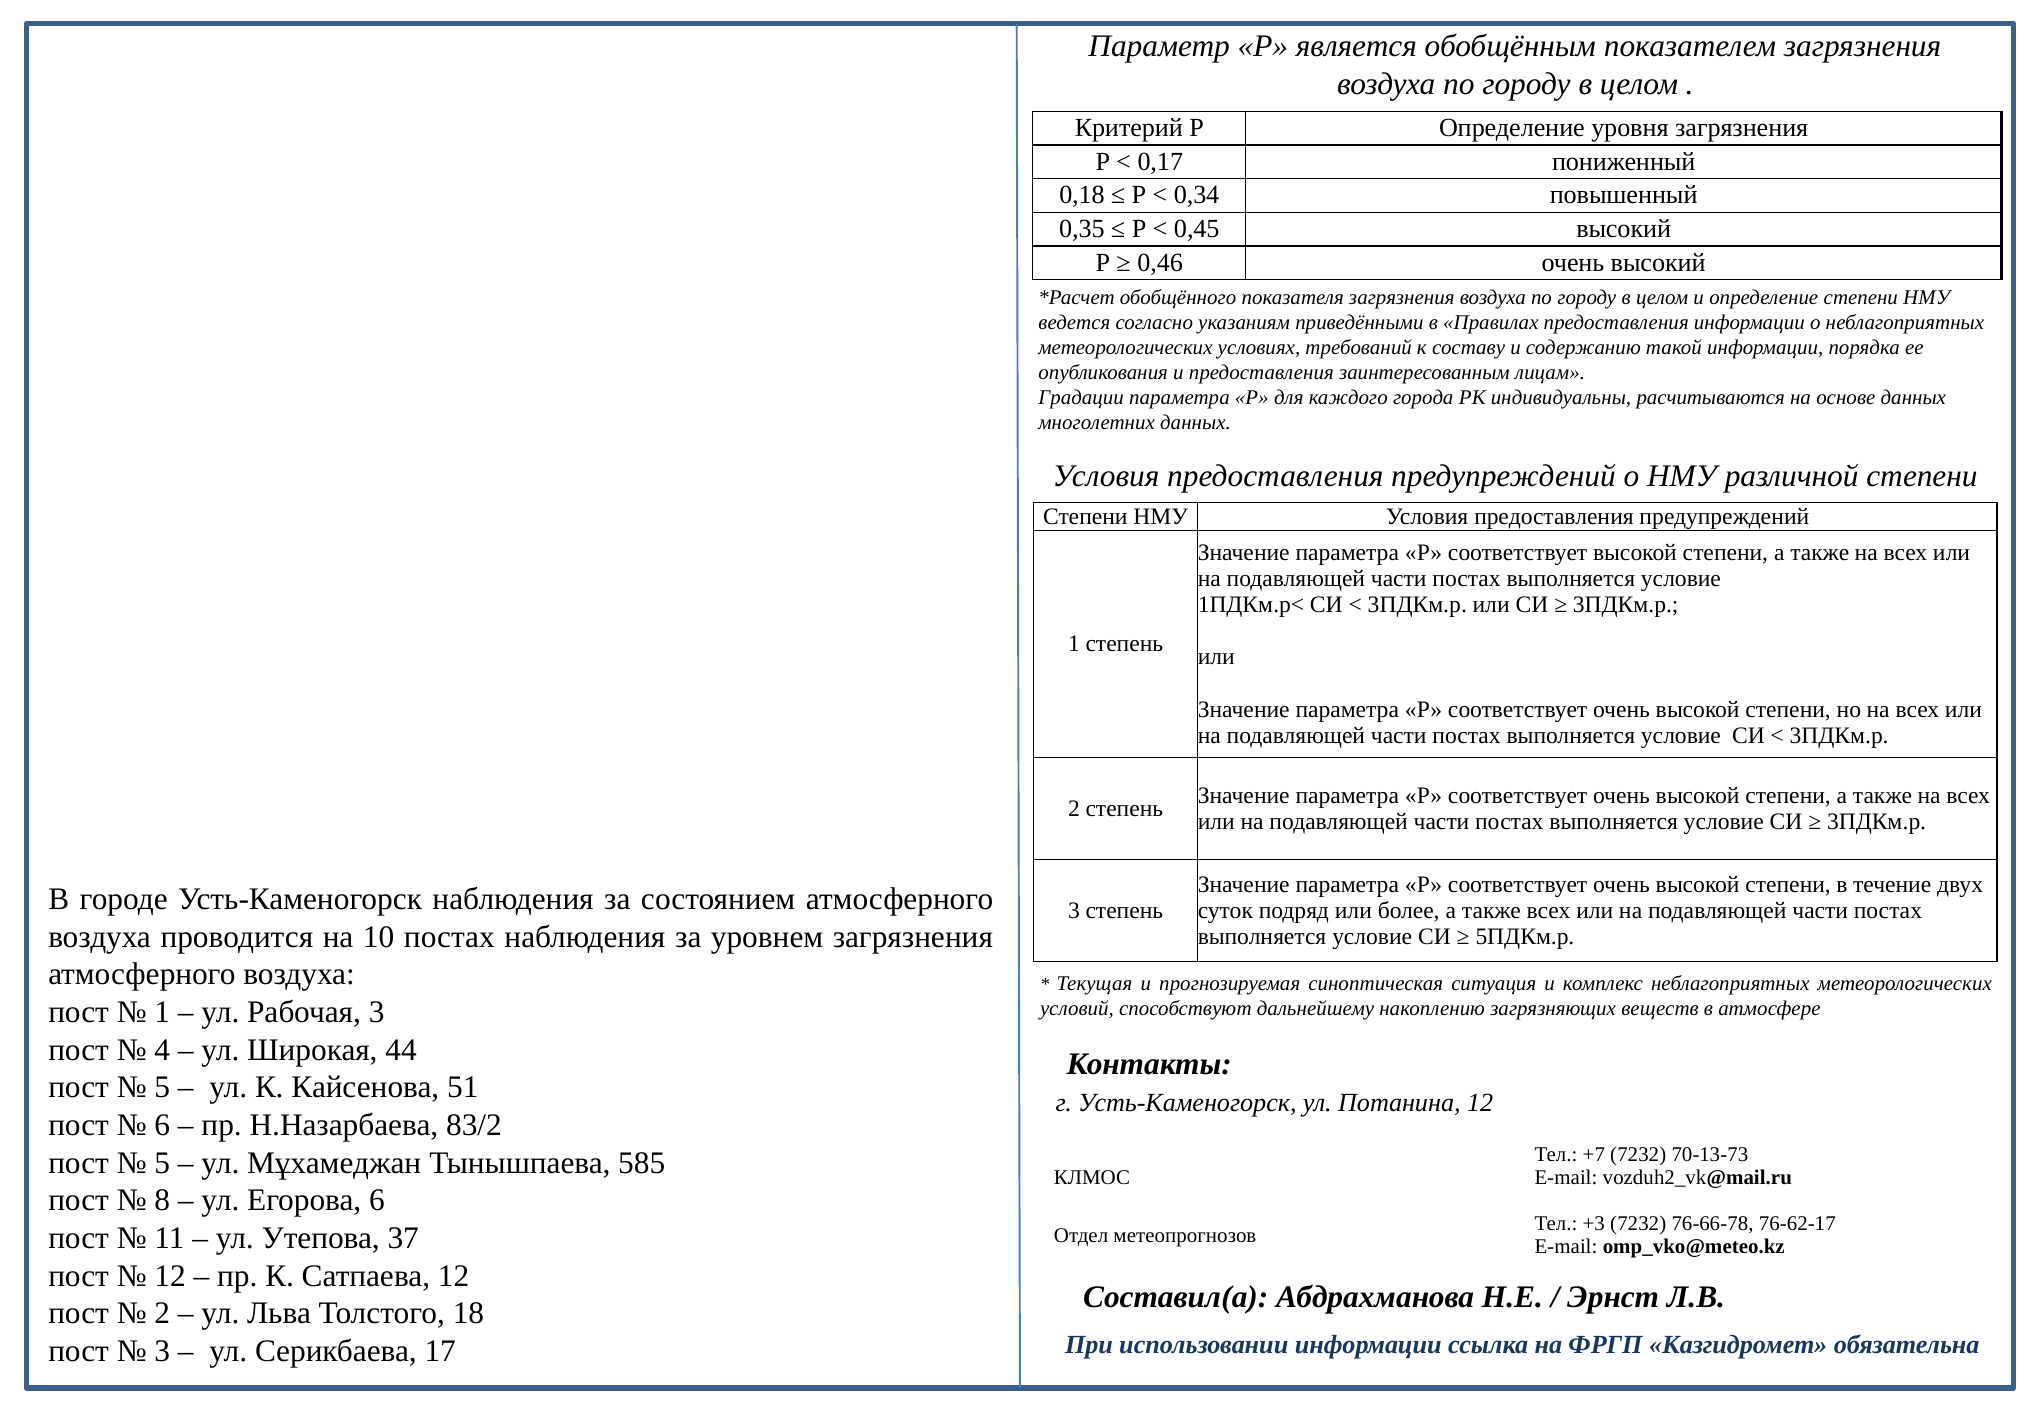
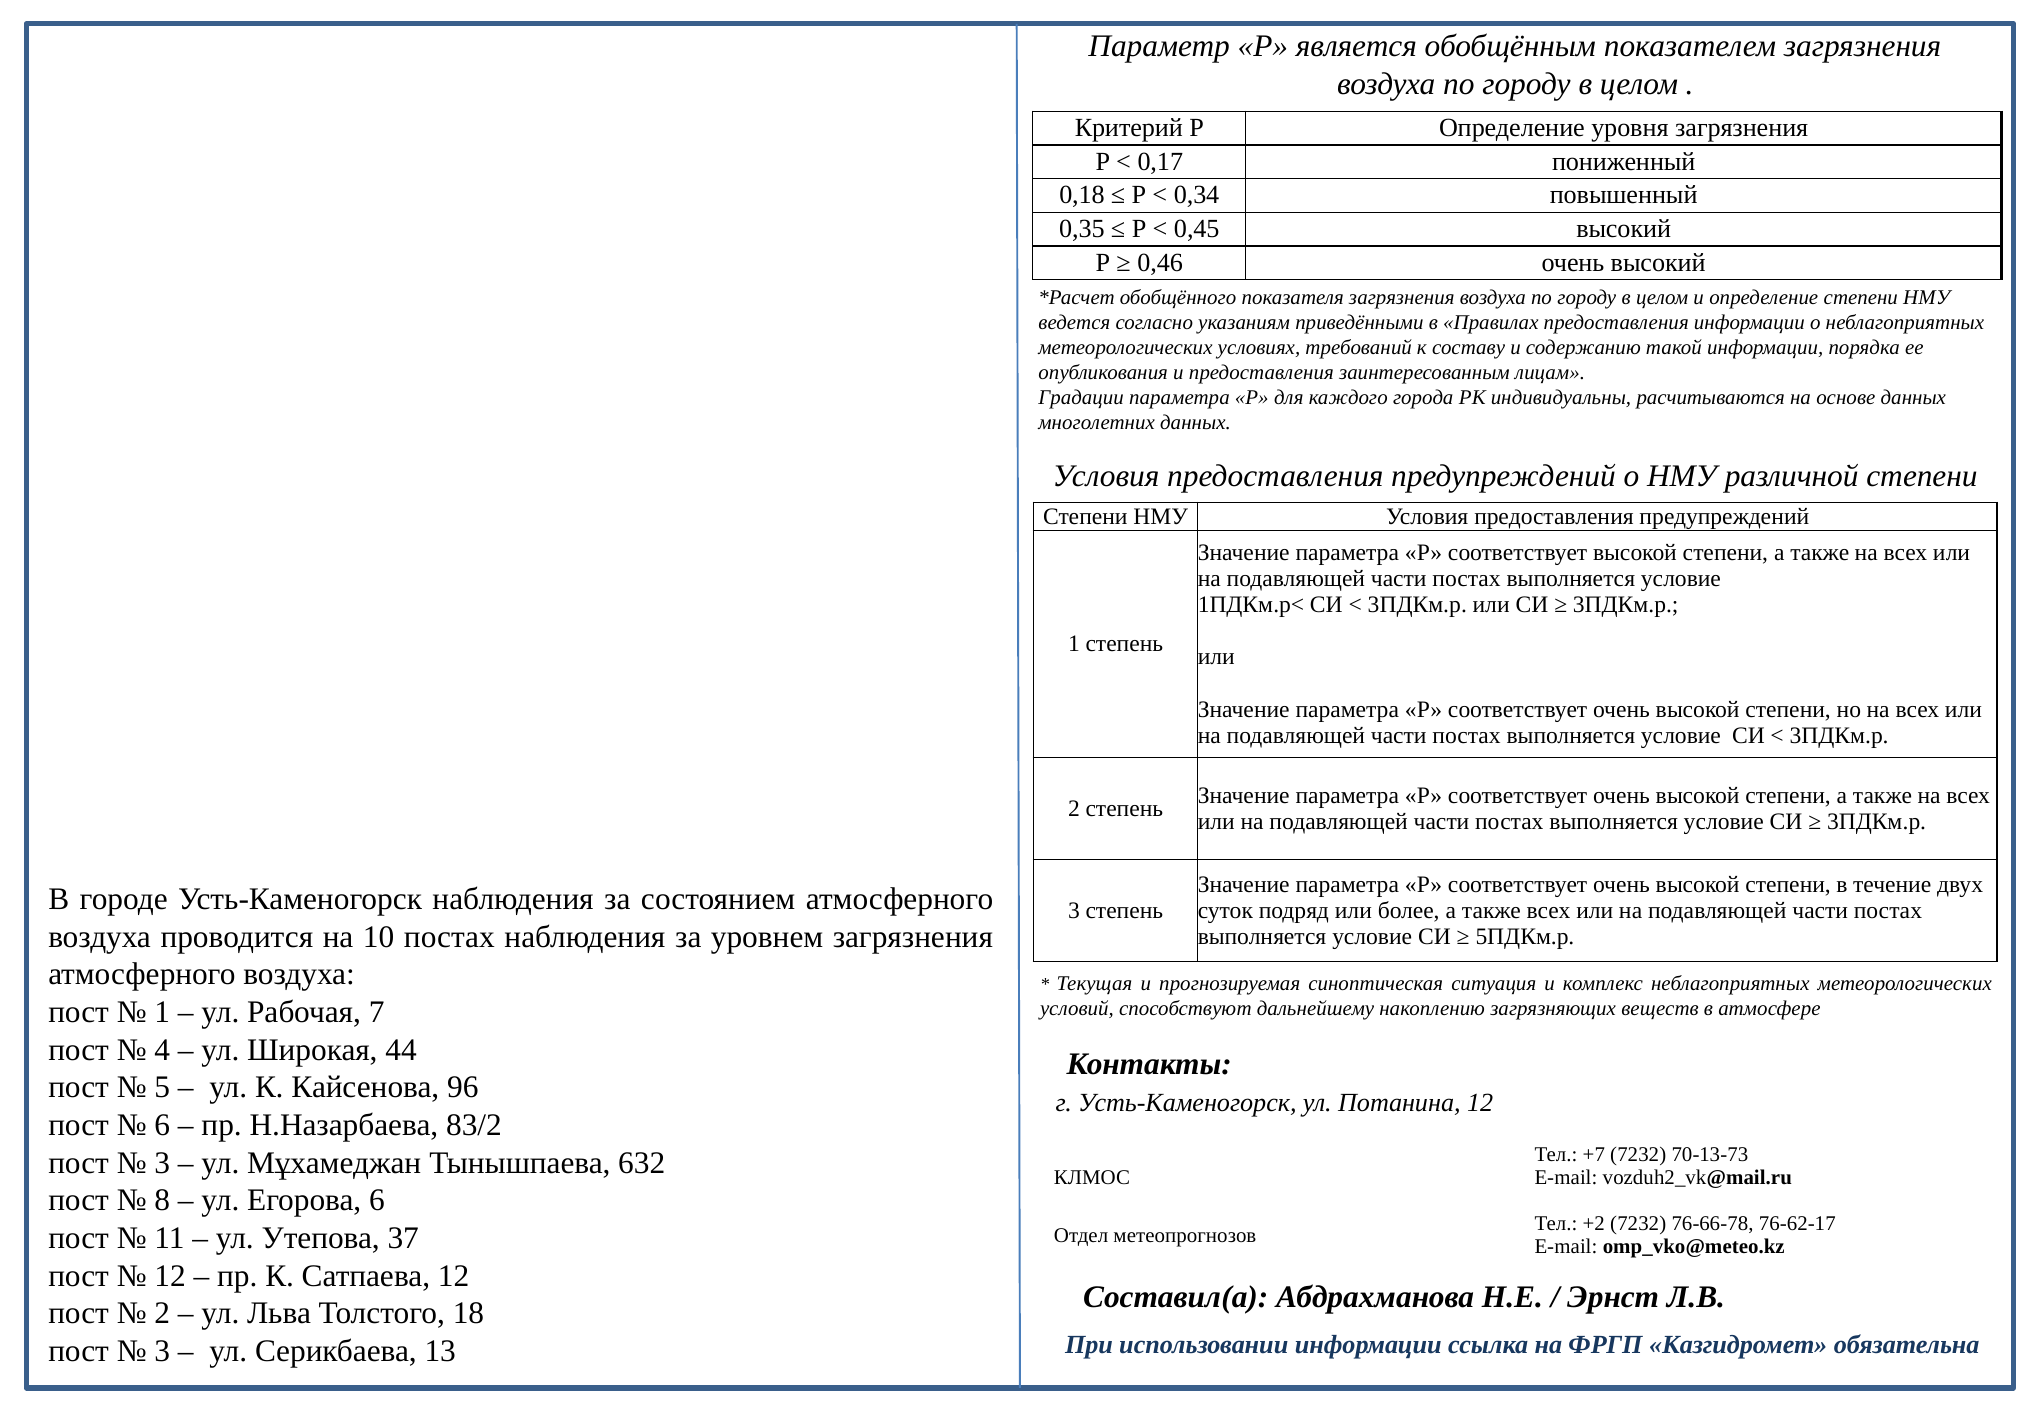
Рабочая 3: 3 -> 7
51: 51 -> 96
5 at (162, 1163): 5 -> 3
585: 585 -> 632
+3: +3 -> +2
17: 17 -> 13
